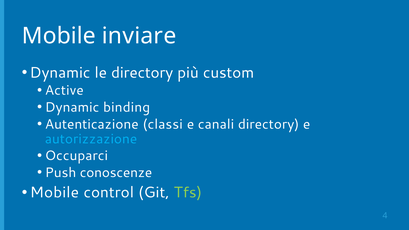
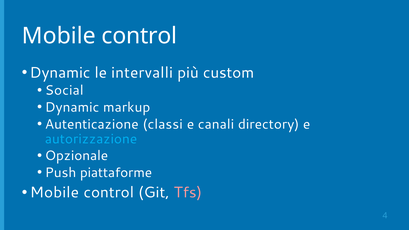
inviare at (139, 36): inviare -> control
le directory: directory -> intervalli
Active: Active -> Social
binding: binding -> markup
Occuparci: Occuparci -> Opzionale
conoscenze: conoscenze -> piattaforme
Tfs colour: light green -> pink
